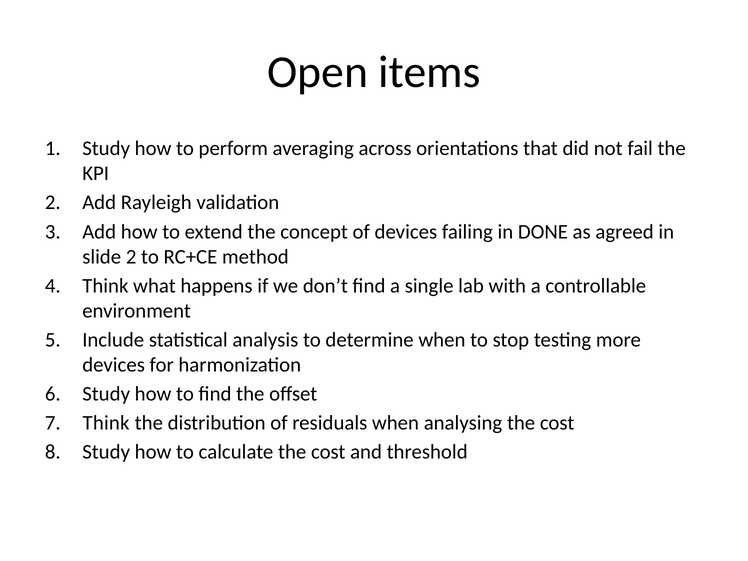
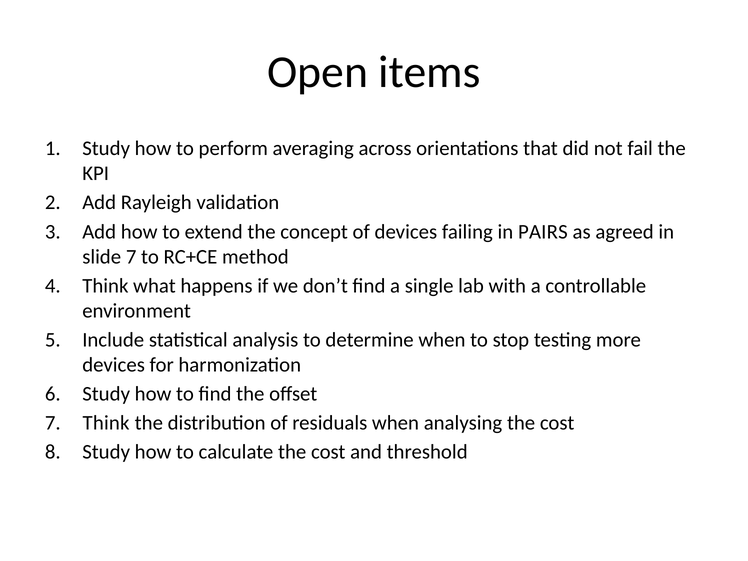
DONE: DONE -> PAIRS
slide 2: 2 -> 7
